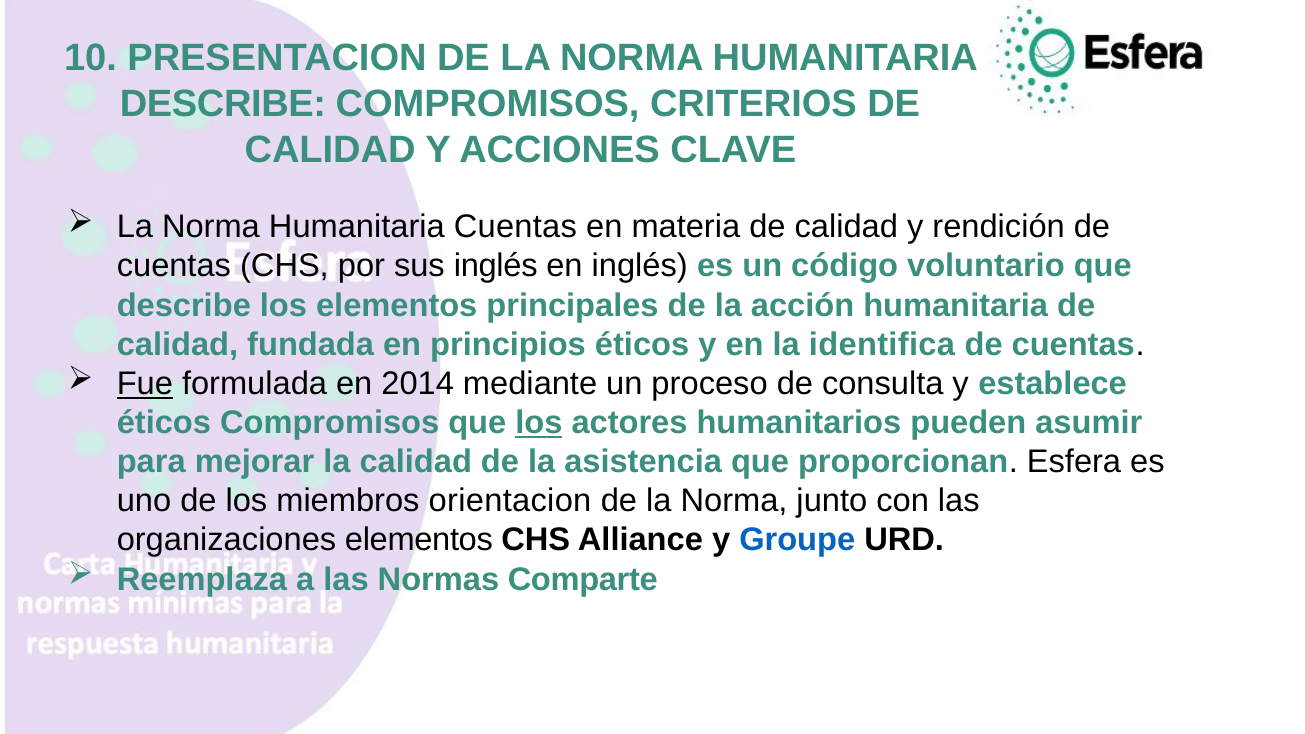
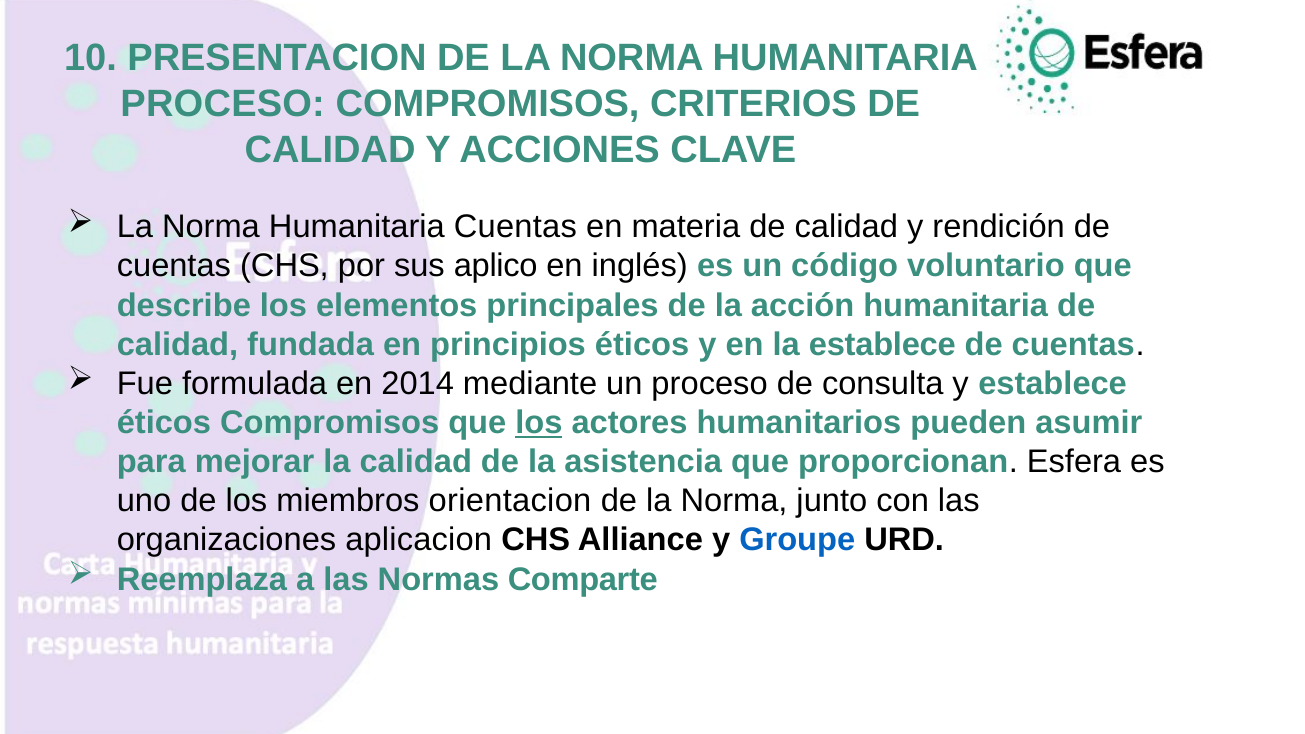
DESCRIBE at (223, 104): DESCRIBE -> PROCESO
sus inglés: inglés -> aplico
la identifica: identifica -> establece
Fue underline: present -> none
organizaciones elementos: elementos -> aplicacion
